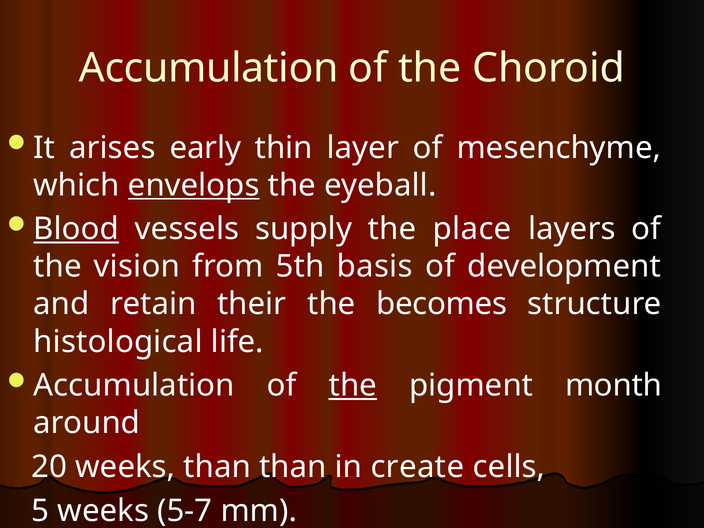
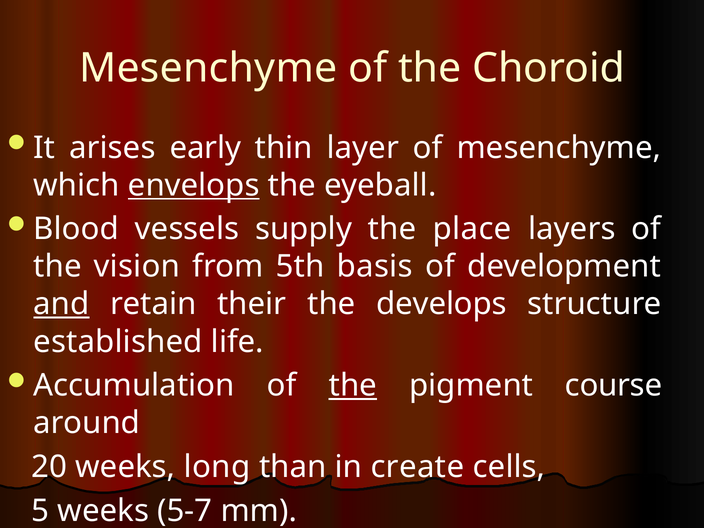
Accumulation at (209, 68): Accumulation -> Mesenchyme
Blood underline: present -> none
and underline: none -> present
becomes: becomes -> develops
histological: histological -> established
month: month -> course
weeks than: than -> long
